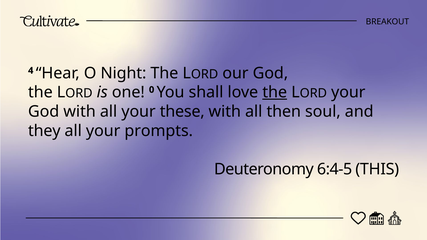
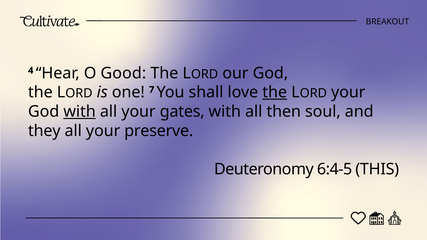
Night: Night -> Good
0: 0 -> 7
with at (80, 112) underline: none -> present
these: these -> gates
prompts: prompts -> preserve
